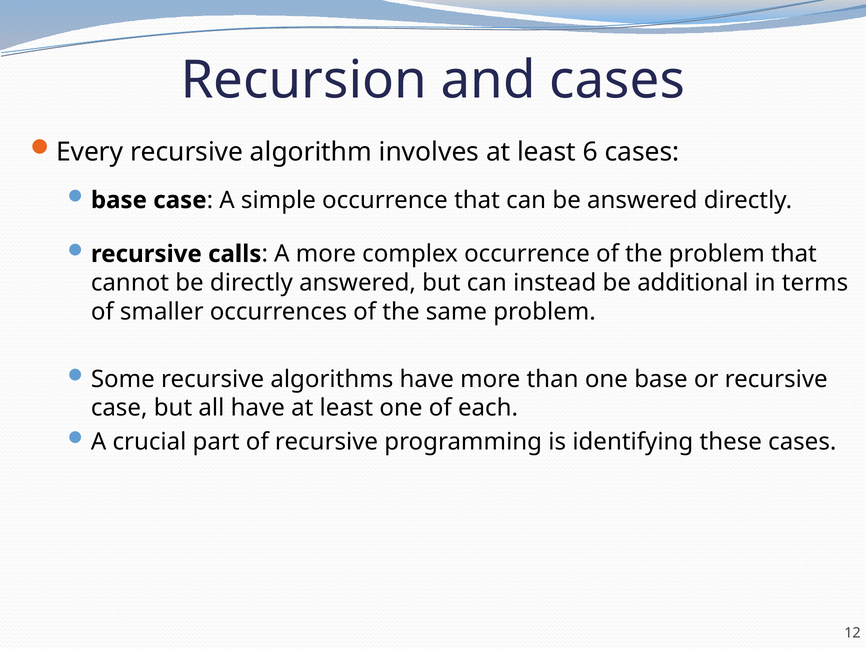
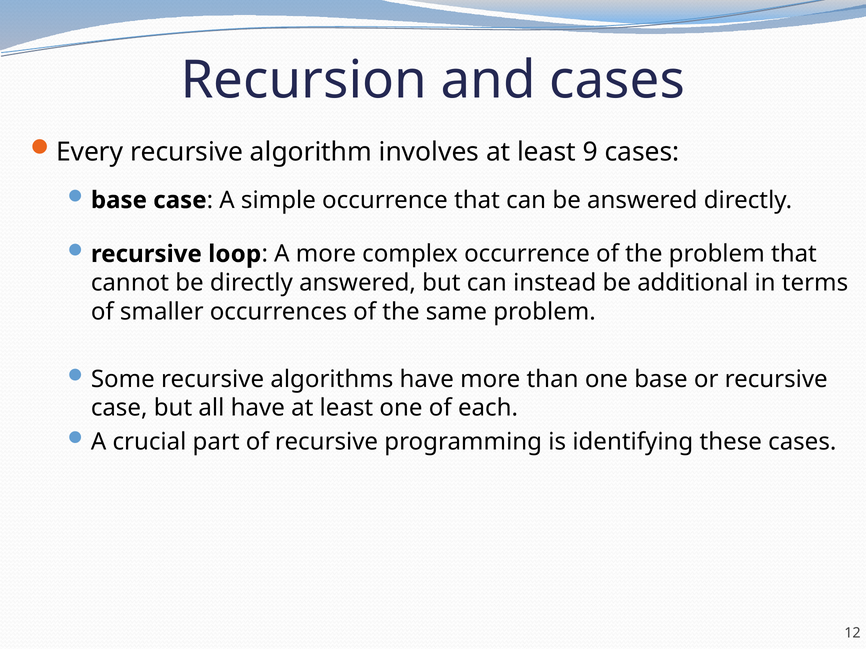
6: 6 -> 9
calls: calls -> loop
